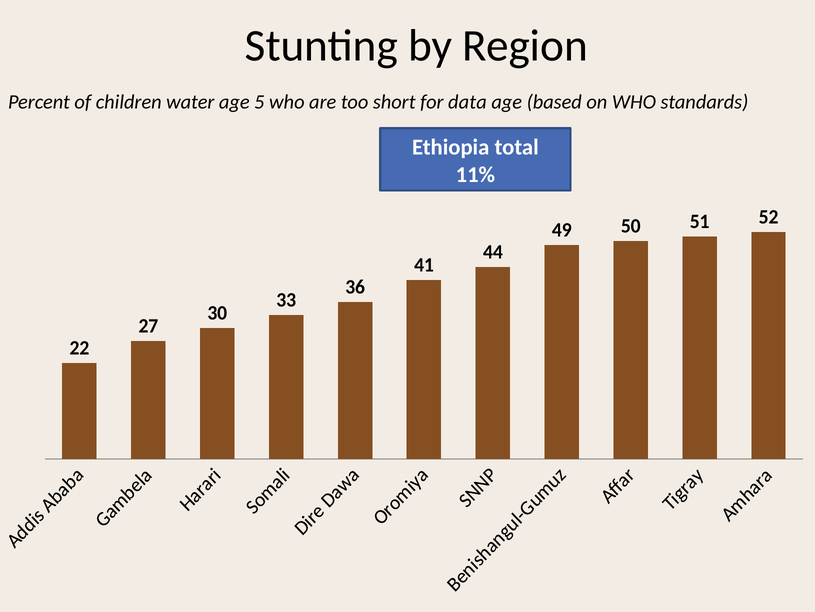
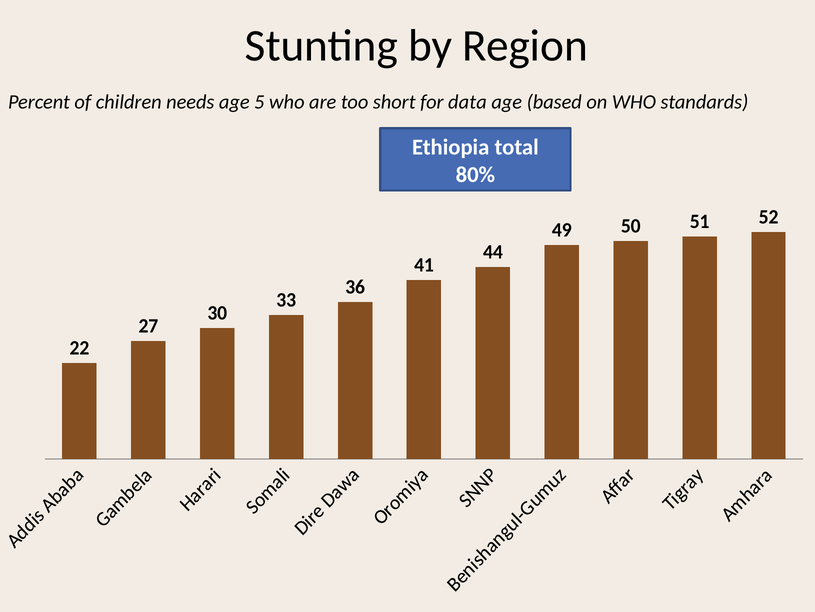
water: water -> needs
11%: 11% -> 80%
